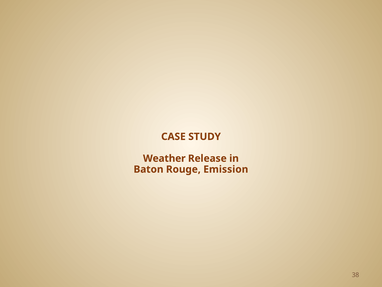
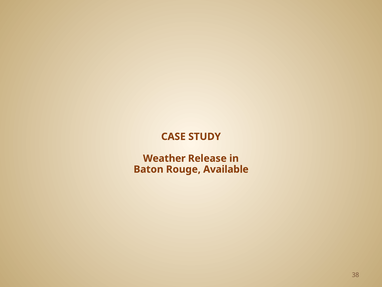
Emission: Emission -> Available
